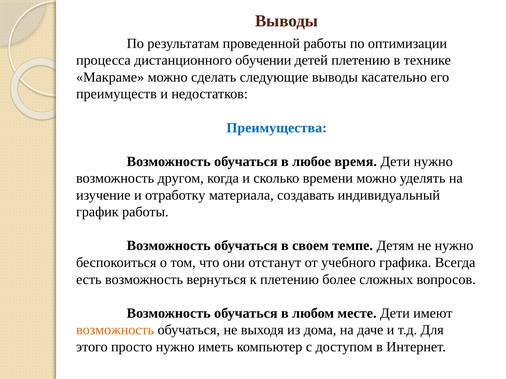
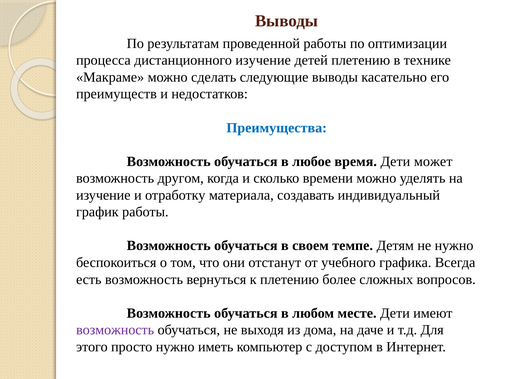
дистанционного обучении: обучении -> изучение
Дети нужно: нужно -> может
возможность at (115, 330) colour: orange -> purple
